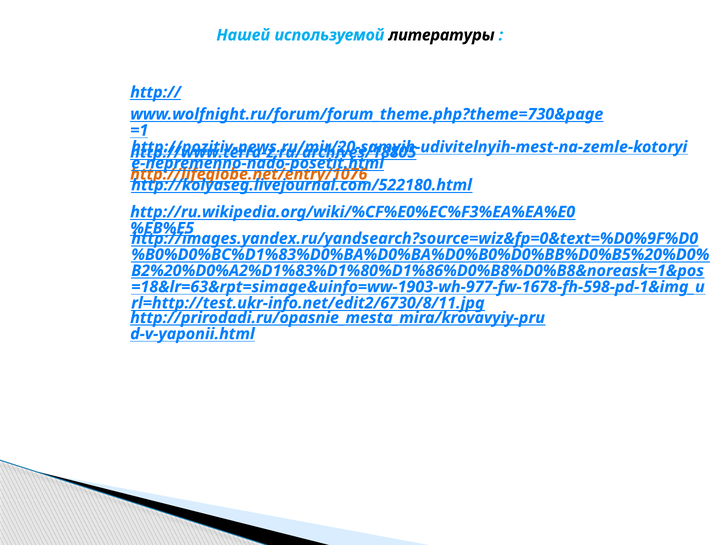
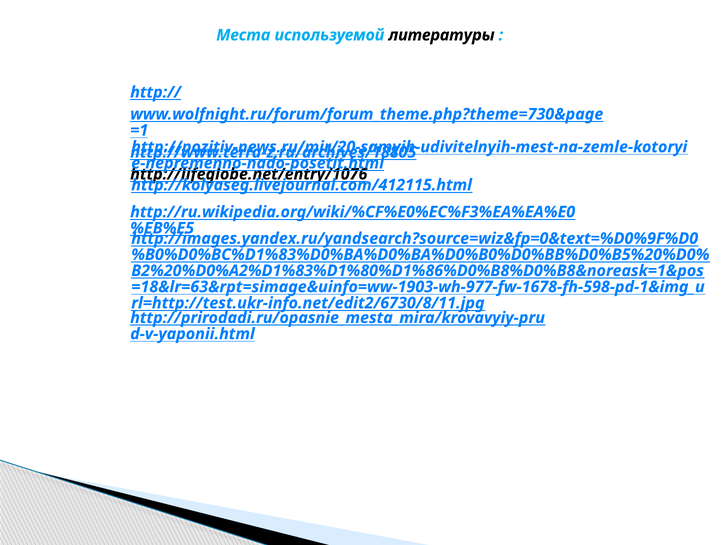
Нашей: Нашей -> Места
http://lifeglobe.net/entry/1076 colour: orange -> black
http://kolyaseg.livejournal.com/522180.html: http://kolyaseg.livejournal.com/522180.html -> http://kolyaseg.livejournal.com/412115.html
